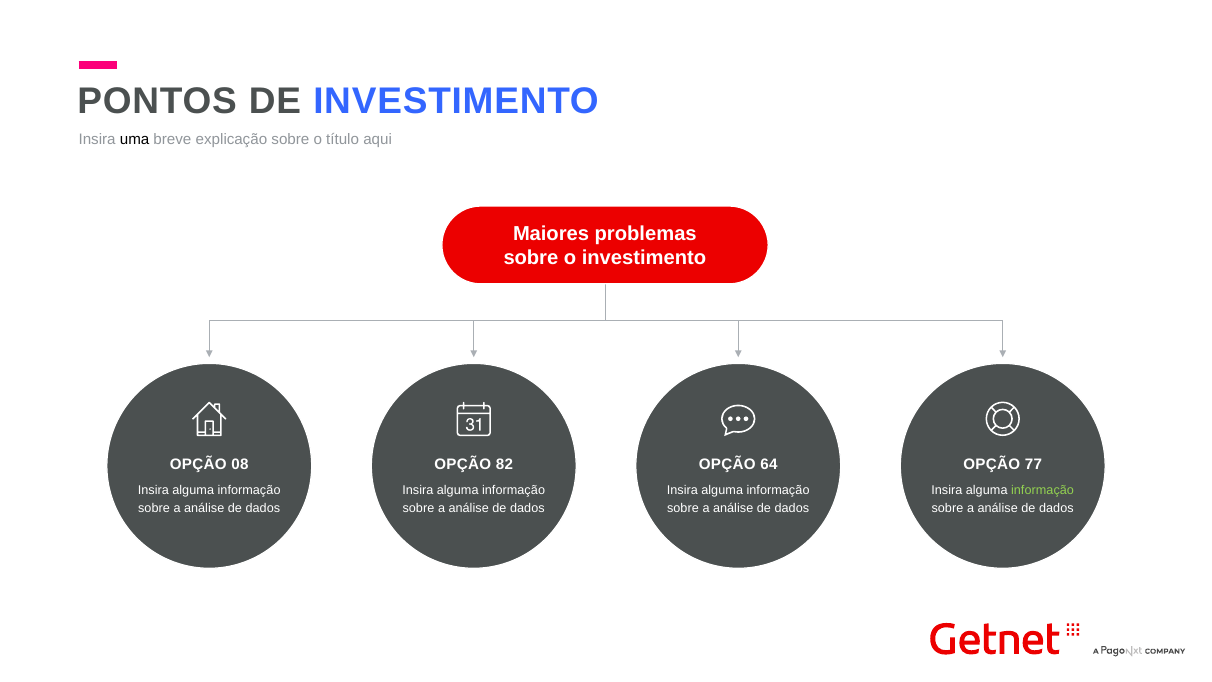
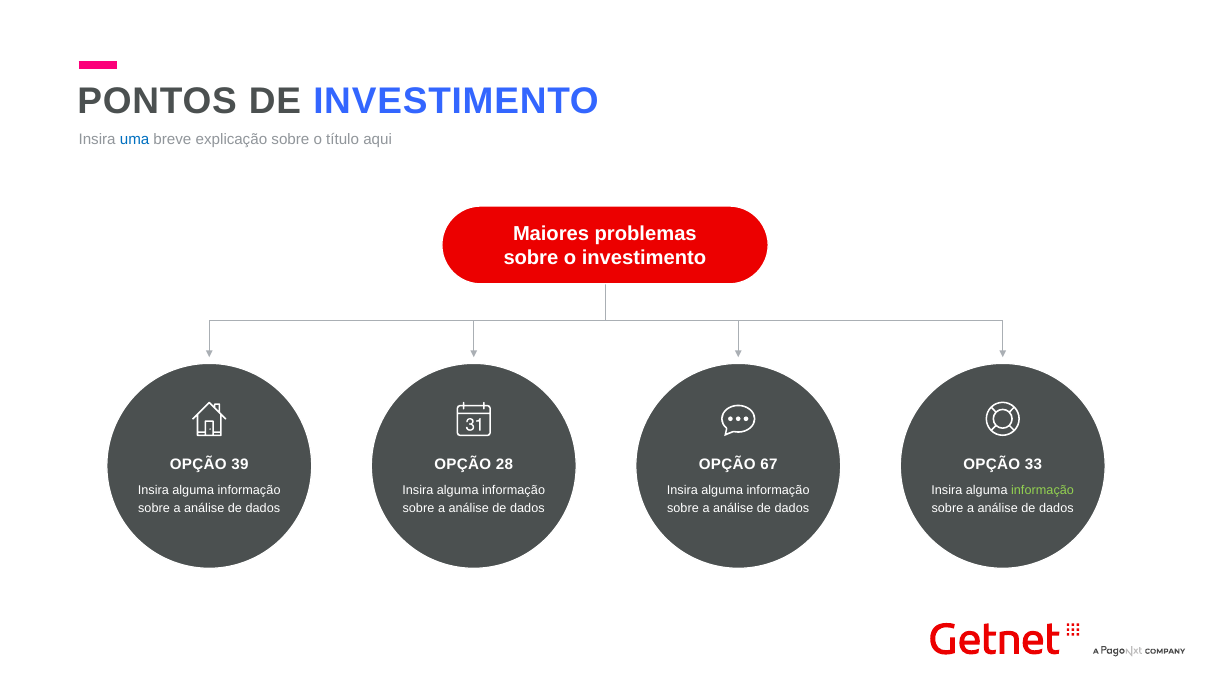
uma colour: black -> blue
08: 08 -> 39
82: 82 -> 28
64: 64 -> 67
77: 77 -> 33
